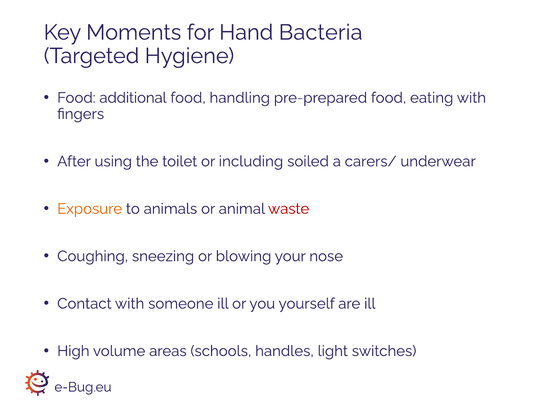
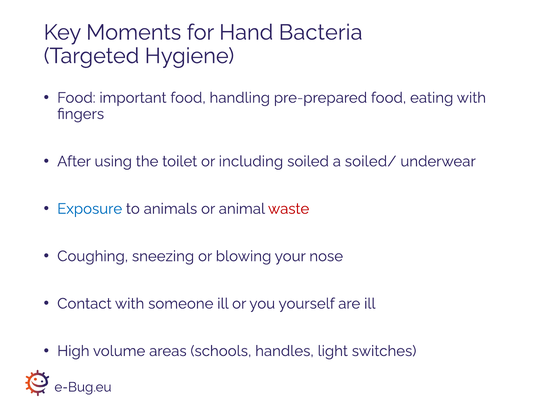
additional: additional -> important
carers/: carers/ -> soiled/
Exposure colour: orange -> blue
